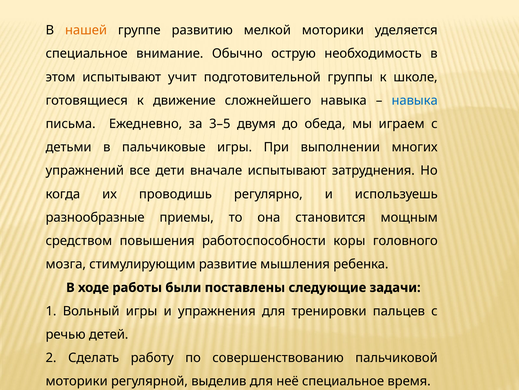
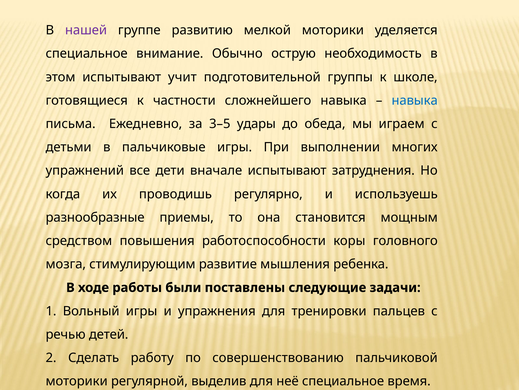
нашей colour: orange -> purple
движение: движение -> частности
двумя: двумя -> удары
